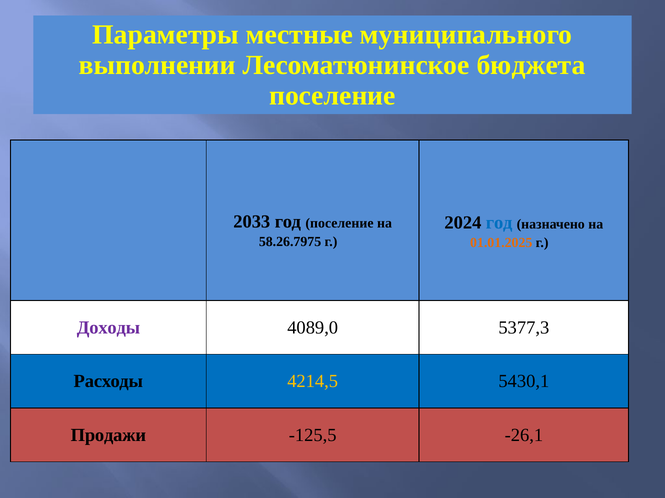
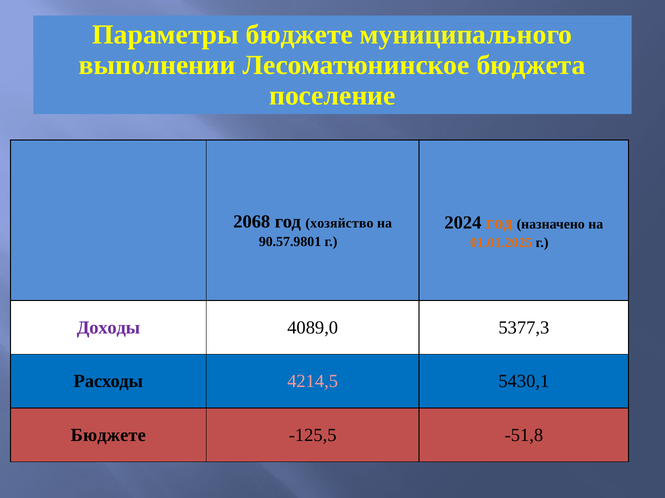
Параметры местные: местные -> бюджете
2033: 2033 -> 2068
год поселение: поселение -> хозяйство
год at (499, 223) colour: blue -> orange
58.26.7975: 58.26.7975 -> 90.57.9801
4214,5 colour: yellow -> pink
Продажи at (108, 436): Продажи -> Бюджете
-26,1: -26,1 -> -51,8
